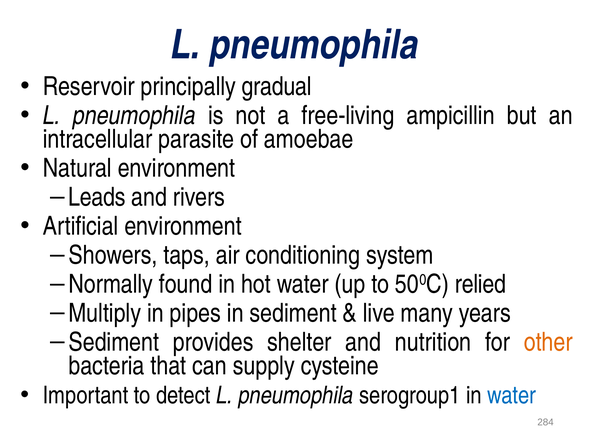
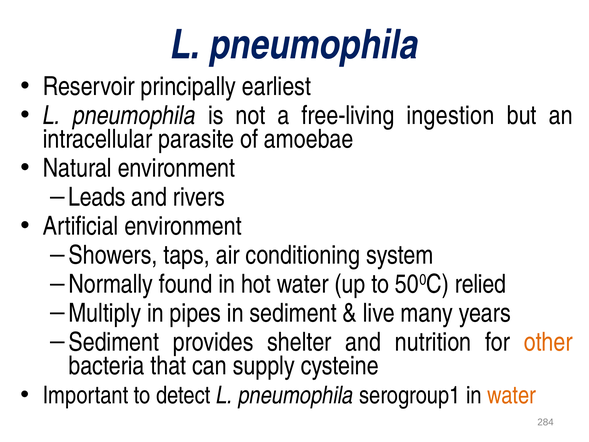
gradual: gradual -> earliest
ampicillin: ampicillin -> ingestion
water at (512, 395) colour: blue -> orange
